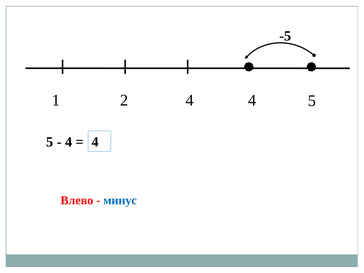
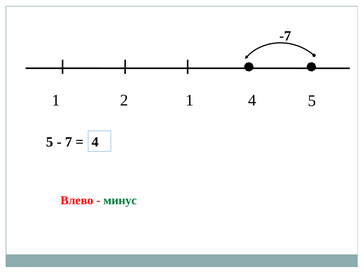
-5: -5 -> -7
1 4: 4 -> 1
4 at (69, 142): 4 -> 7
минус colour: blue -> green
